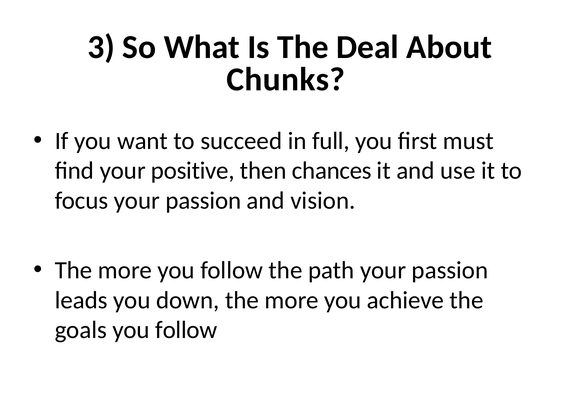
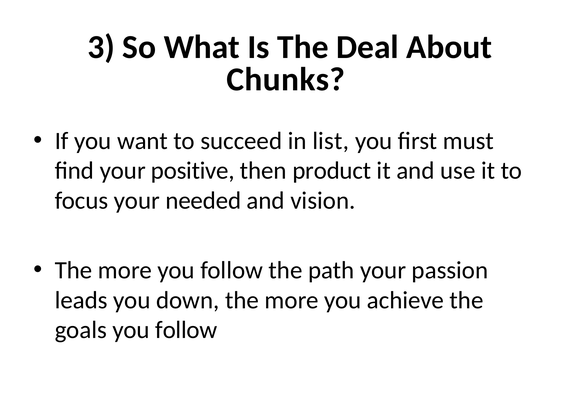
full: full -> list
chances: chances -> product
focus your passion: passion -> needed
